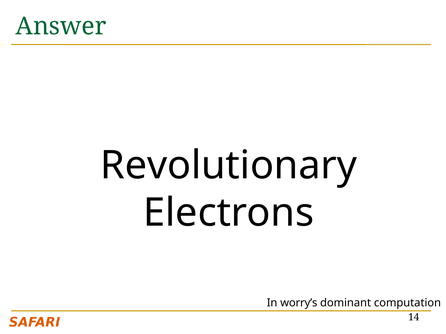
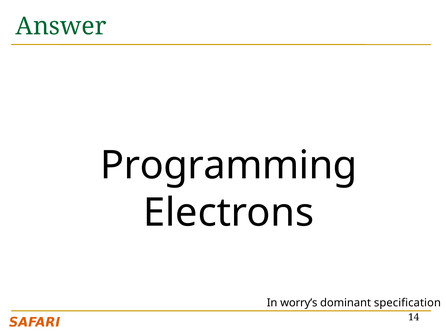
Revolutionary: Revolutionary -> Programming
computation: computation -> specification
